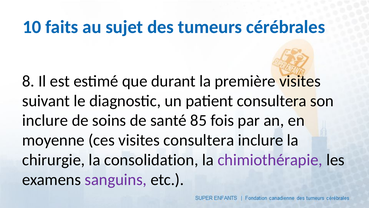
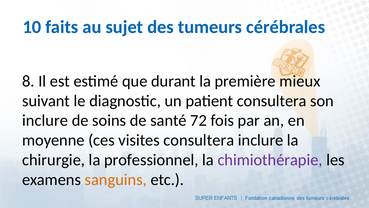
première visites: visites -> mieux
85: 85 -> 72
consolidation: consolidation -> professionnel
sanguins colour: purple -> orange
